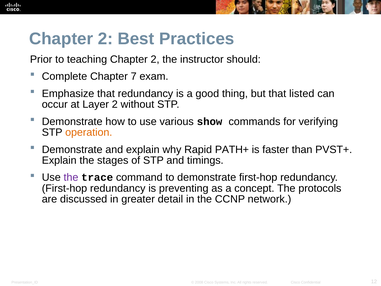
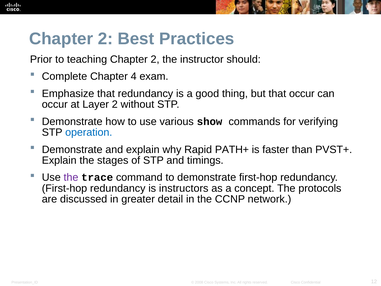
7: 7 -> 4
that listed: listed -> occur
operation colour: orange -> blue
preventing: preventing -> instructors
